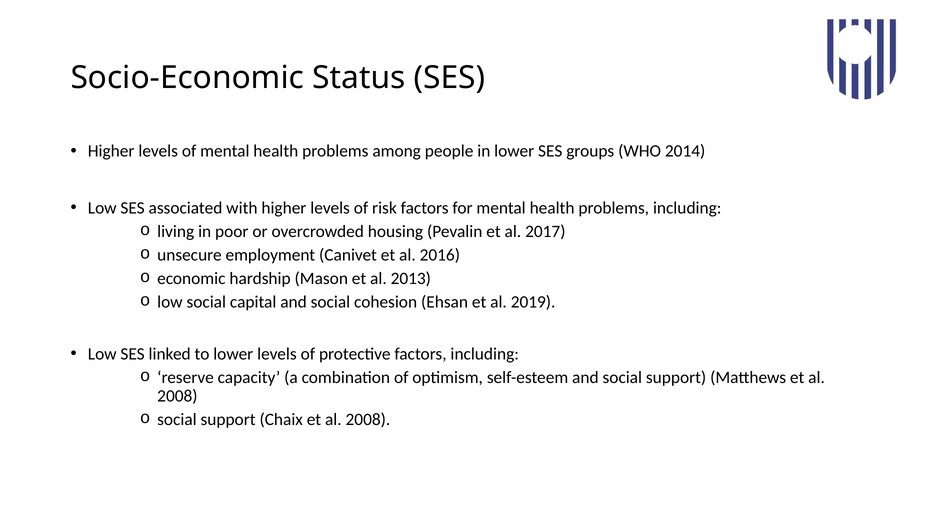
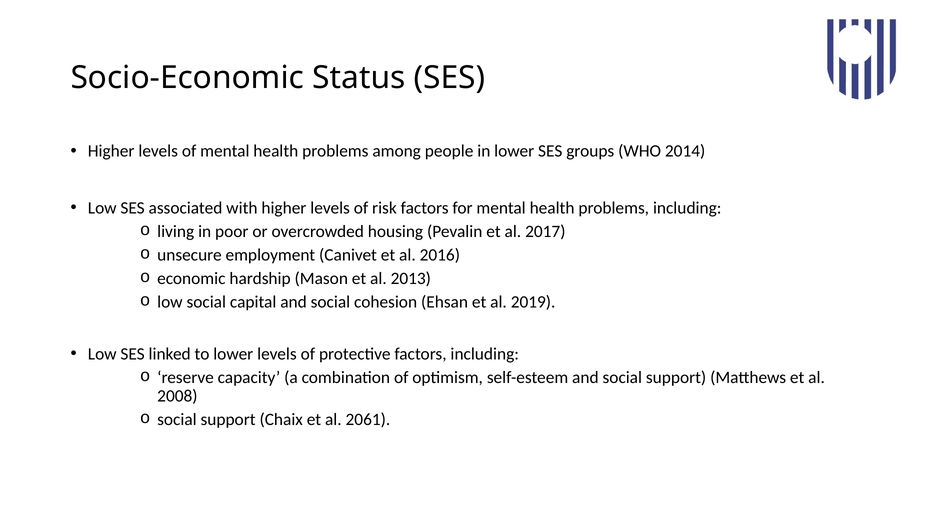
Chaix et al 2008: 2008 -> 2061
